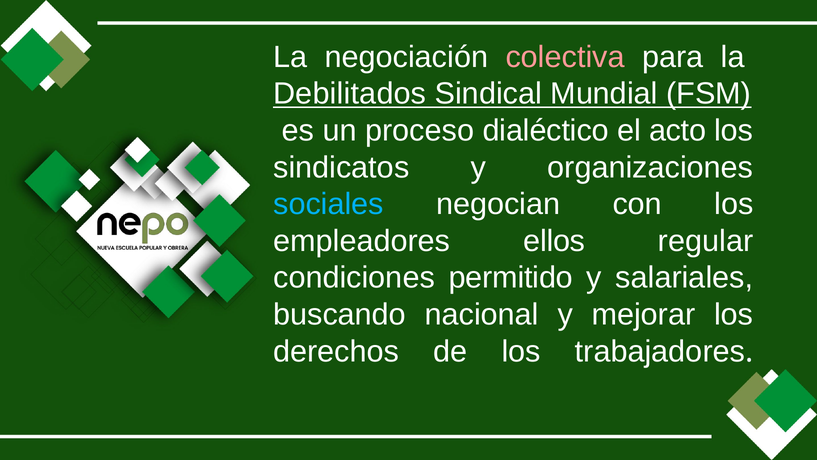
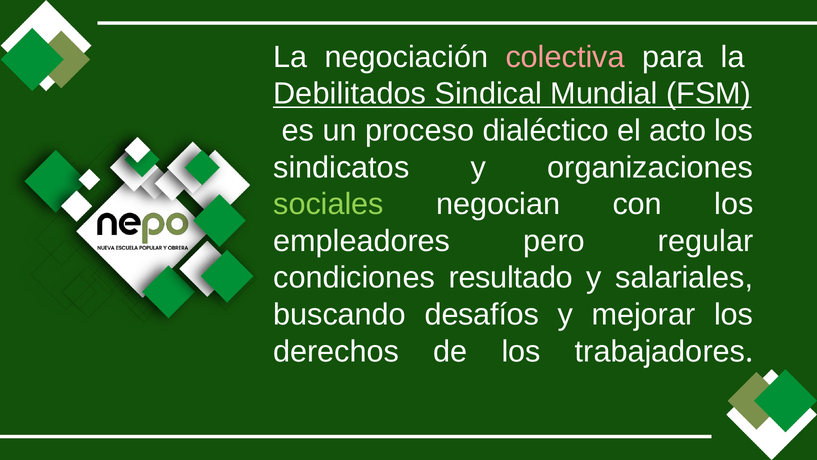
sociales colour: light blue -> light green
ellos: ellos -> pero
permitido: permitido -> resultado
nacional: nacional -> desafíos
